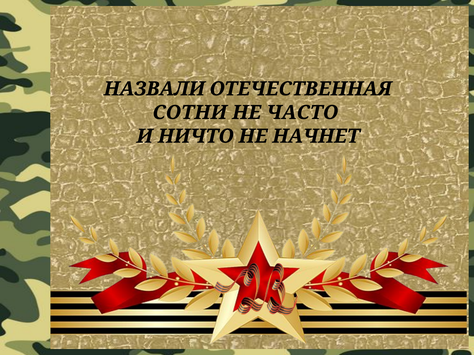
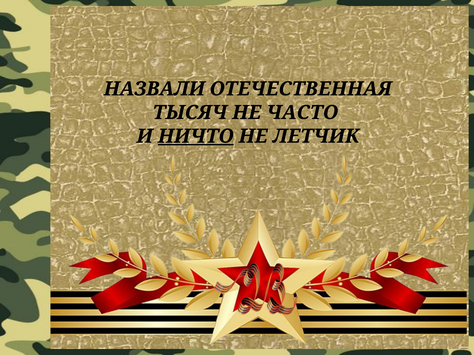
СОТНИ: СОТНИ -> ТЫСЯЧ
НИЧТО underline: none -> present
НАЧНЕТ: НАЧНЕТ -> ЛЕТЧИК
